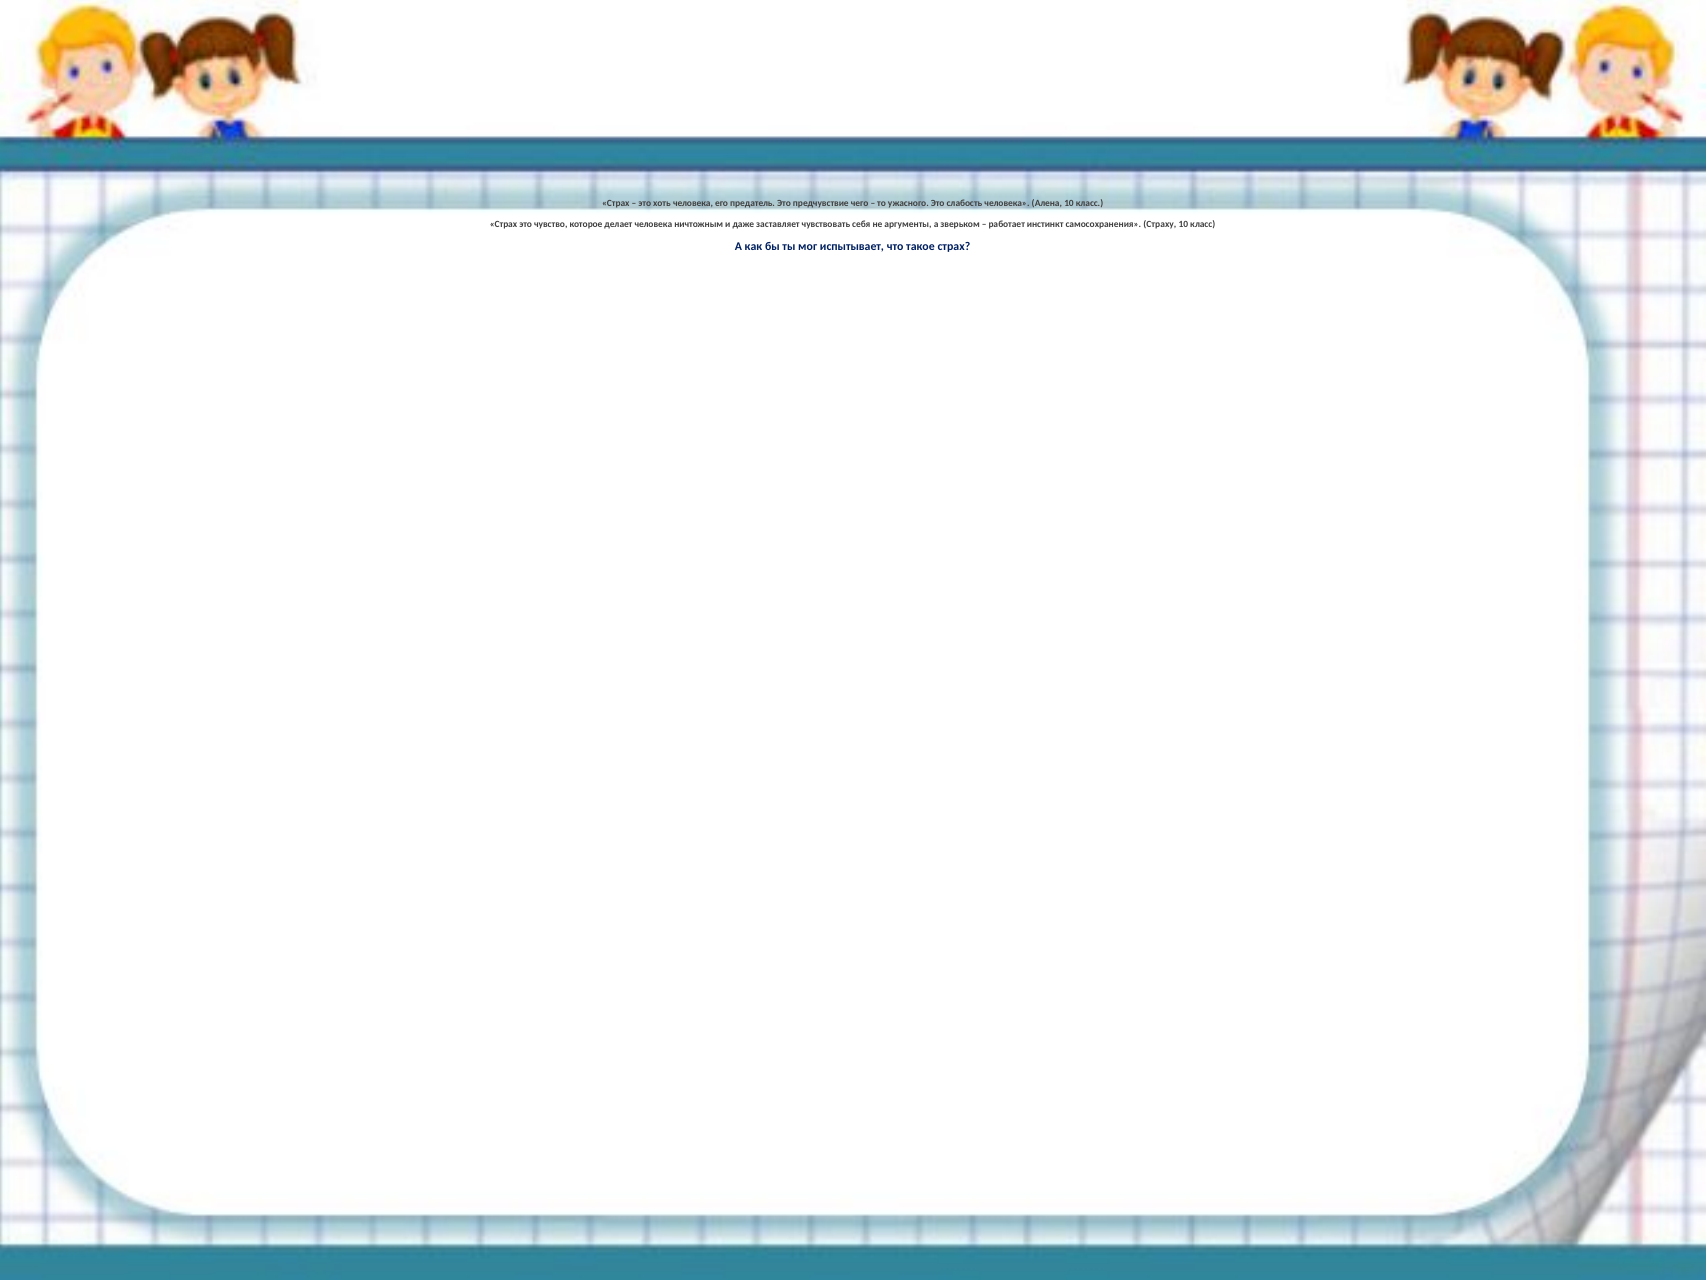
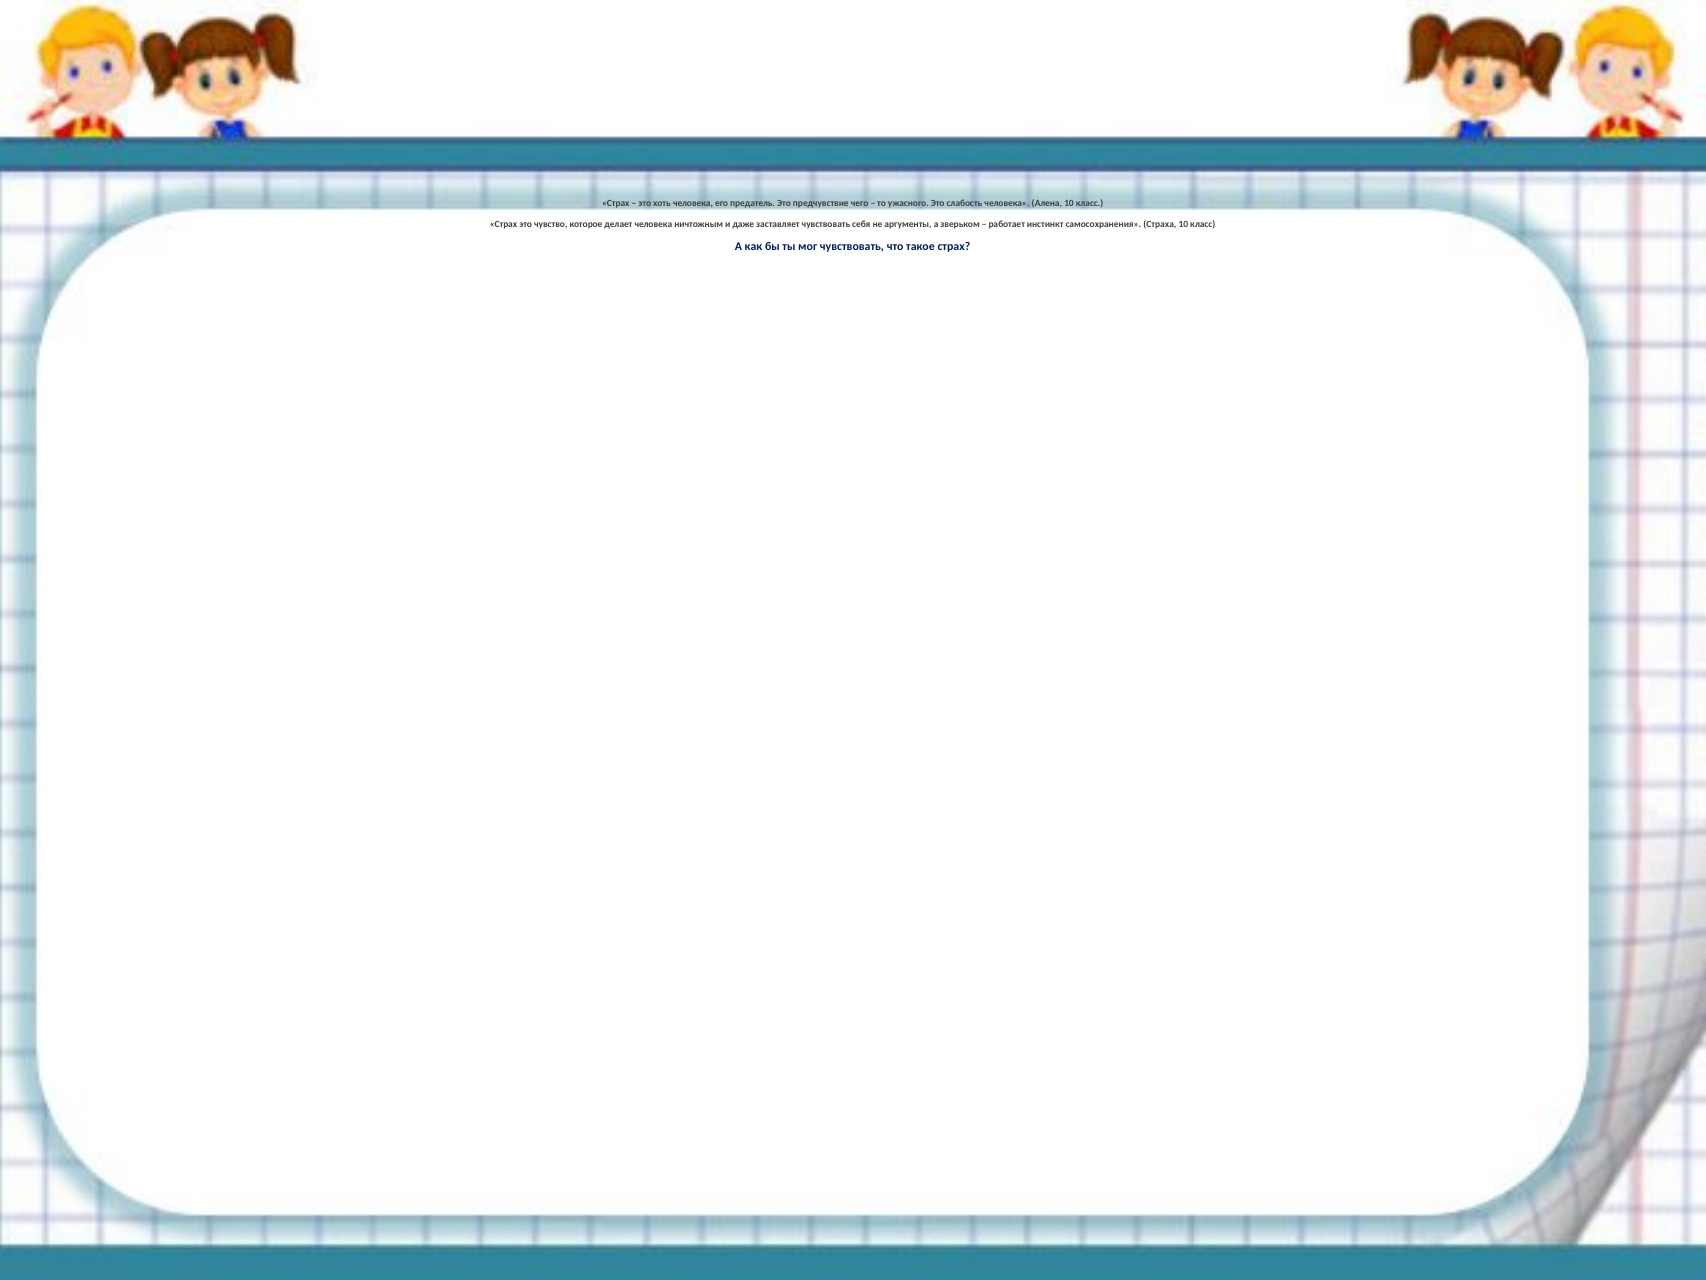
Страху: Страху -> Страха
мог испытывает: испытывает -> чувствовать
